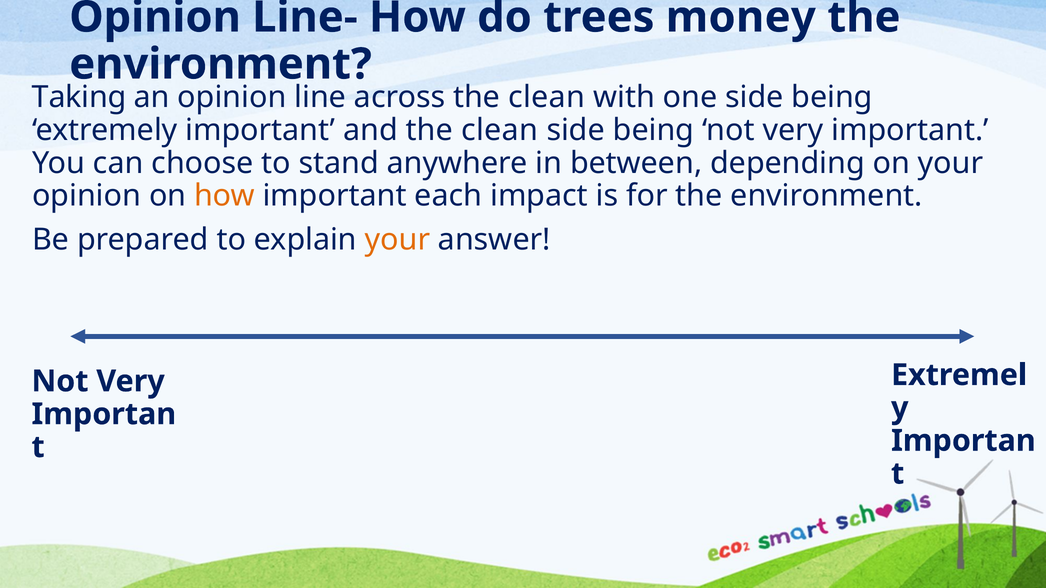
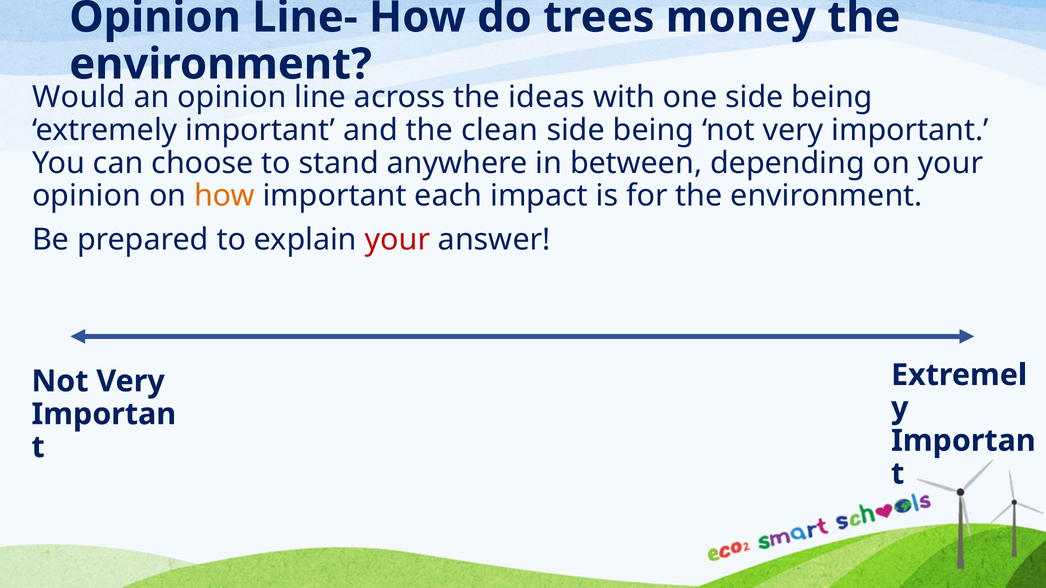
Taking: Taking -> Would
across the clean: clean -> ideas
your at (397, 240) colour: orange -> red
